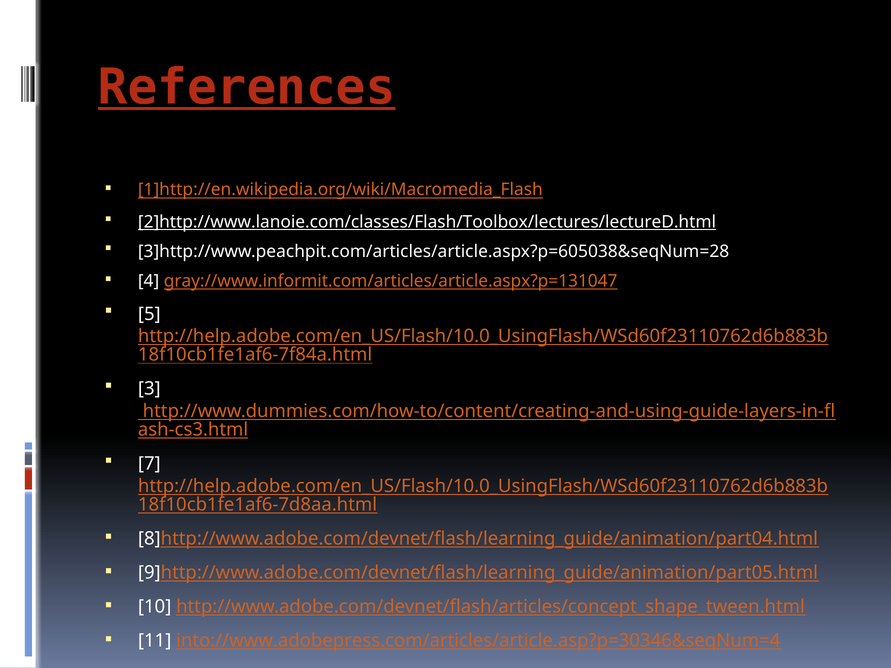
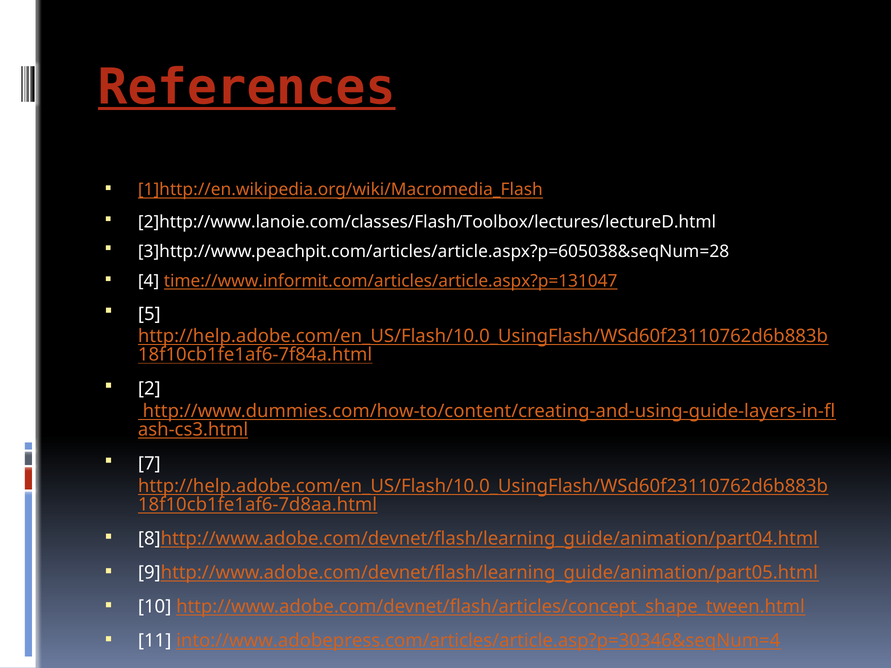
2]http://www.lanoie.com/classes/Flash/Toolbox/lectures/lectureD.html underline: present -> none
gray://www.informit.com/articles/article.aspx?p=131047: gray://www.informit.com/articles/article.aspx?p=131047 -> time://www.informit.com/articles/article.aspx?p=131047
3: 3 -> 2
